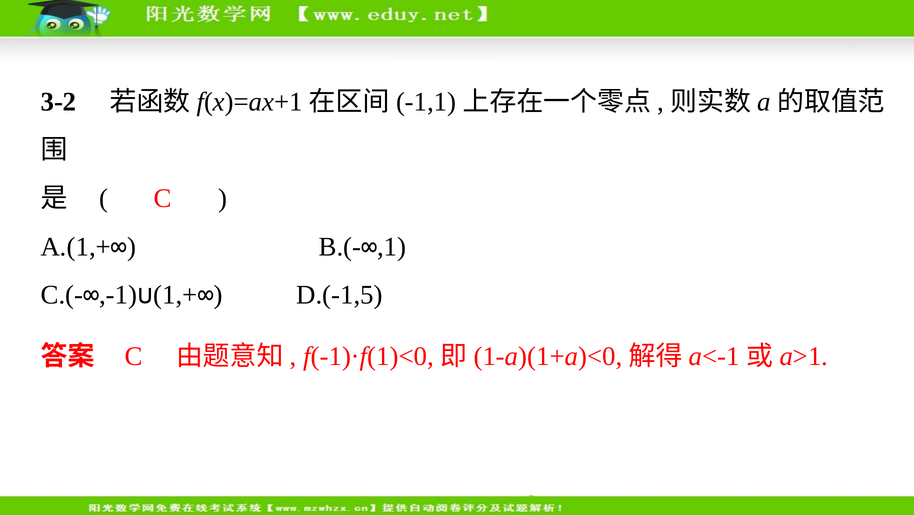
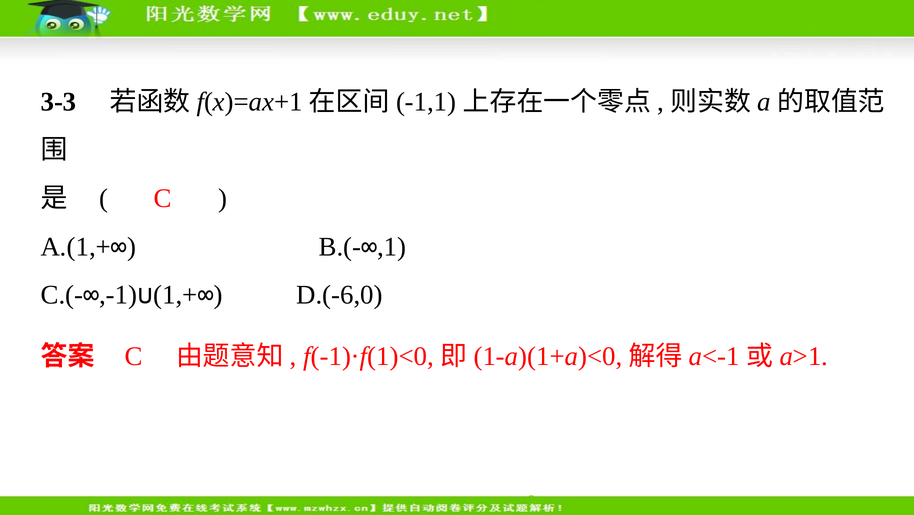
3-2: 3-2 -> 3-3
D.(-1,5: D.(-1,5 -> D.(-6,0
